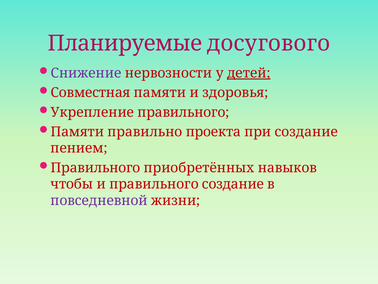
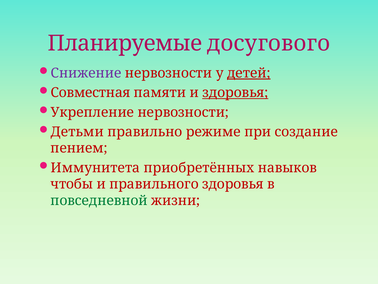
здоровья at (235, 93) underline: none -> present
Укрепление правильного: правильного -> нервозности
Памяти at (77, 132): Памяти -> Детьми
проекта: проекта -> режиме
Правильного at (95, 167): Правильного -> Иммунитета
правильного создание: создание -> здоровья
повседневной colour: purple -> green
